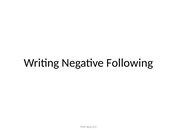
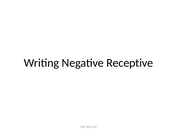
Following: Following -> Receptive
